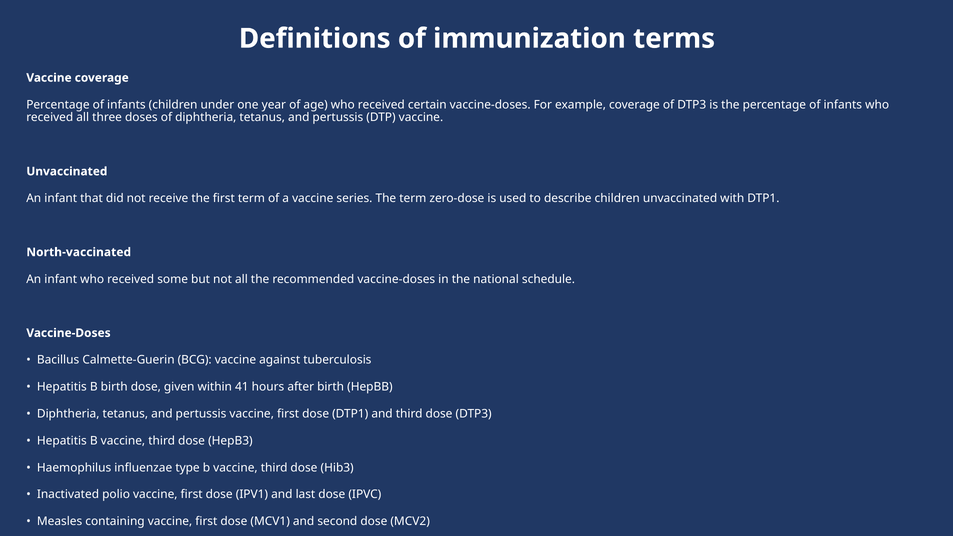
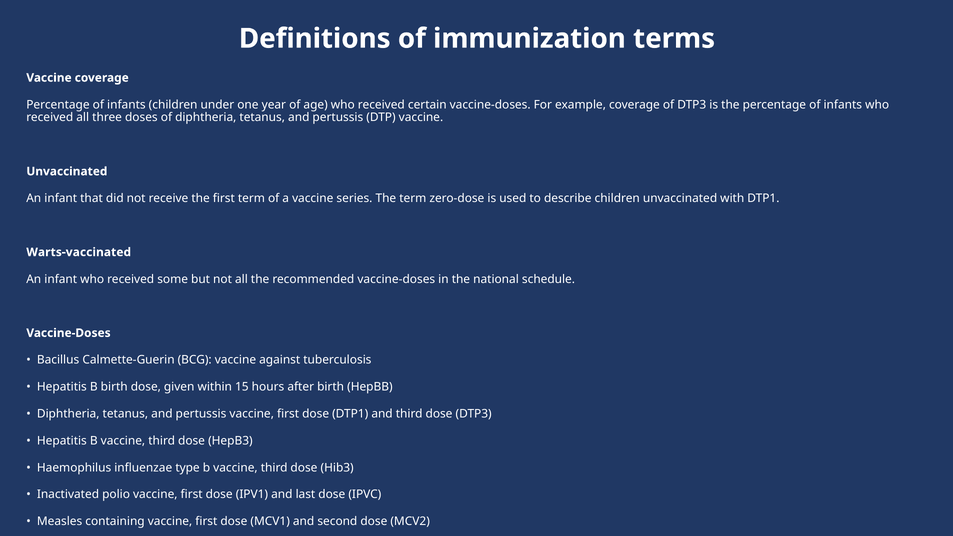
North-vaccinated: North-vaccinated -> Warts-vaccinated
41: 41 -> 15
